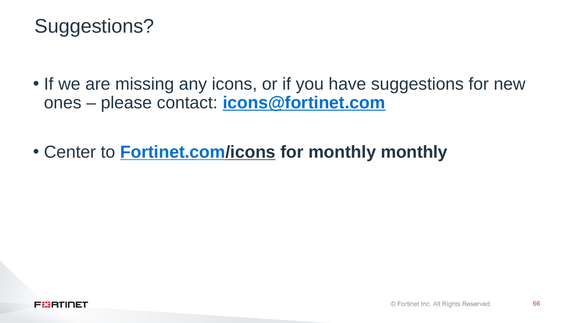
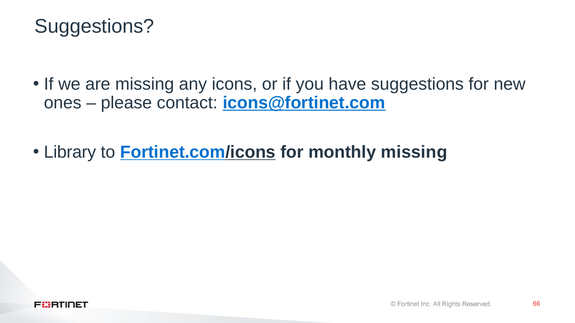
Center: Center -> Library
monthly monthly: monthly -> missing
